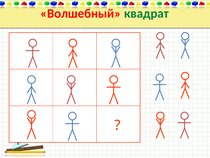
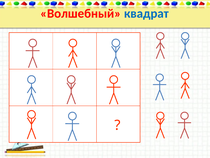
квадрат colour: green -> blue
